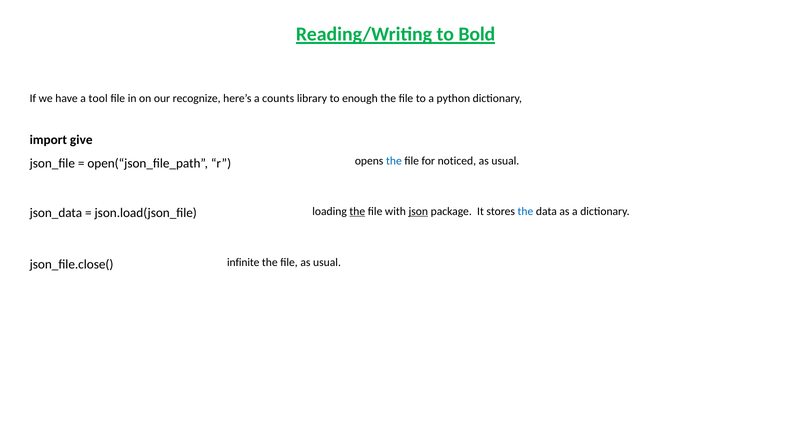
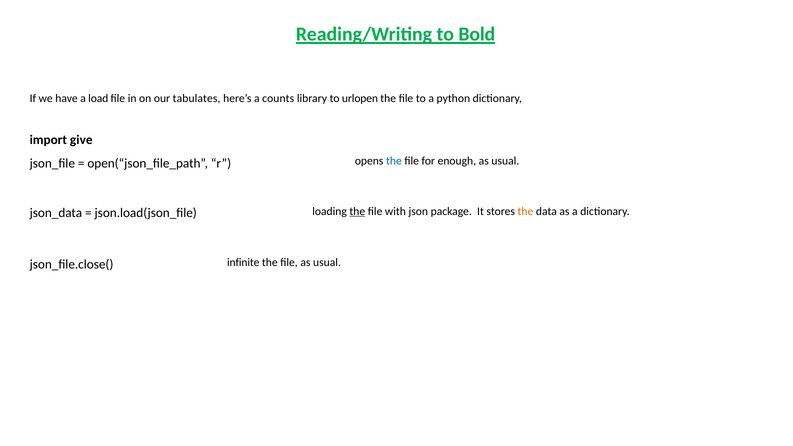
tool: tool -> load
recognize: recognize -> tabulates
enough: enough -> urlopen
noticed: noticed -> enough
json underline: present -> none
the at (525, 211) colour: blue -> orange
